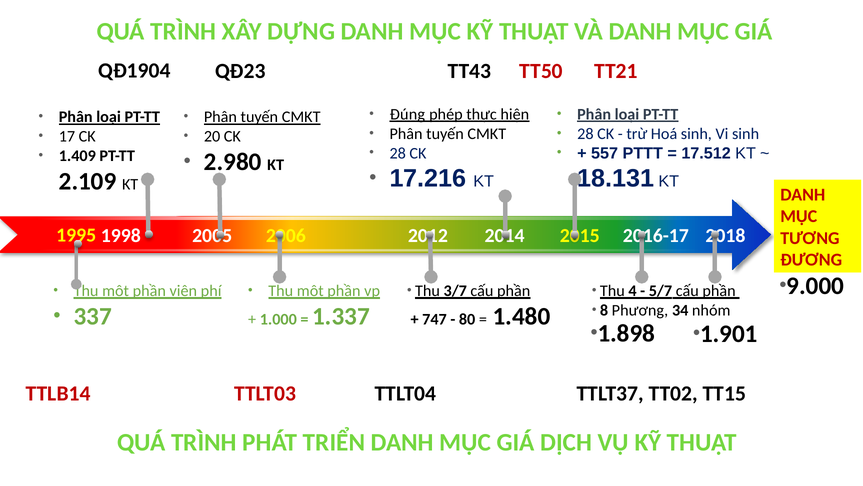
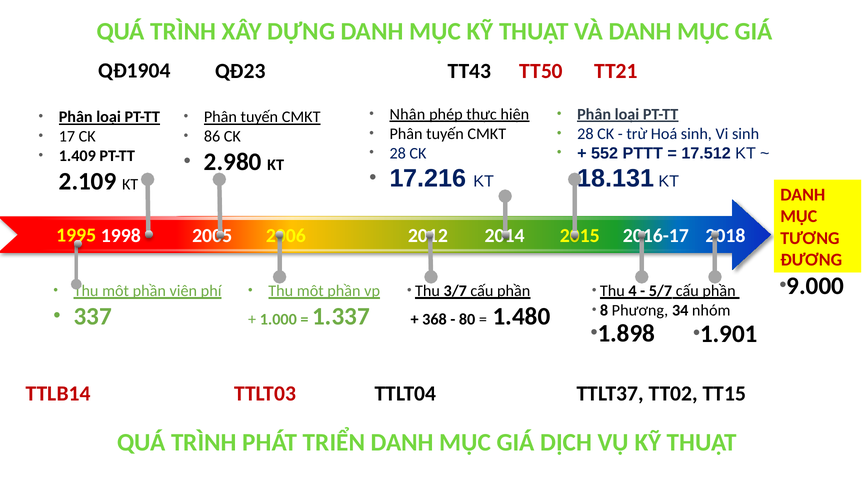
Đúng: Đúng -> Nhân
20: 20 -> 86
557: 557 -> 552
747: 747 -> 368
